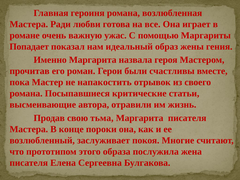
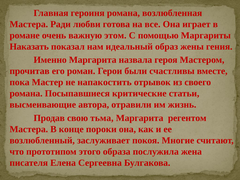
ужас: ужас -> этом
Попадает: Попадает -> Наказать
Маргарита писателя: писателя -> регентом
